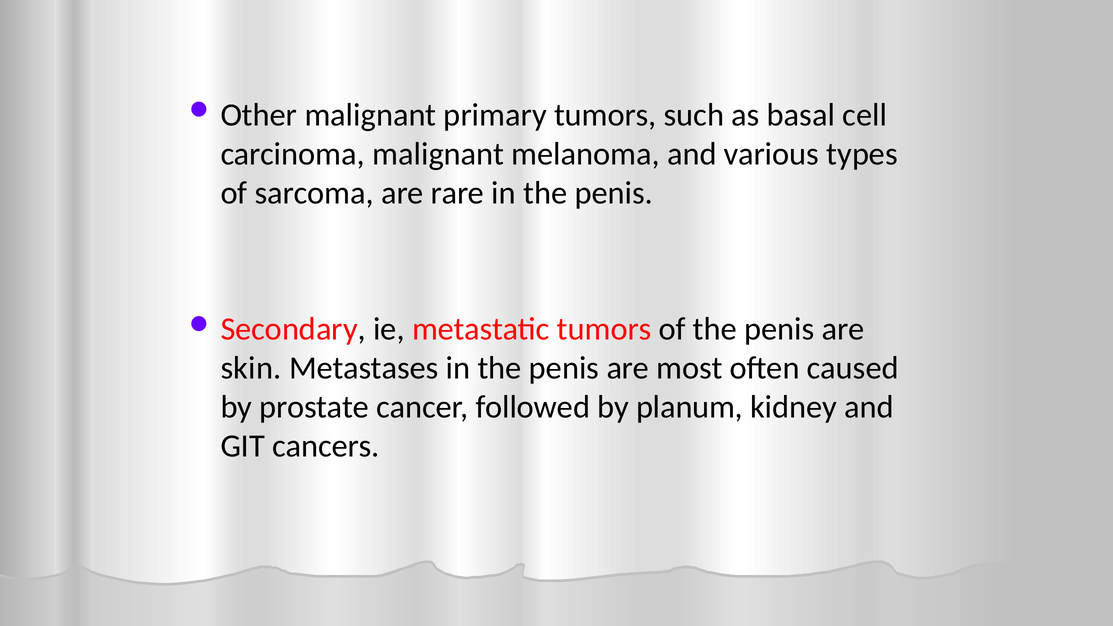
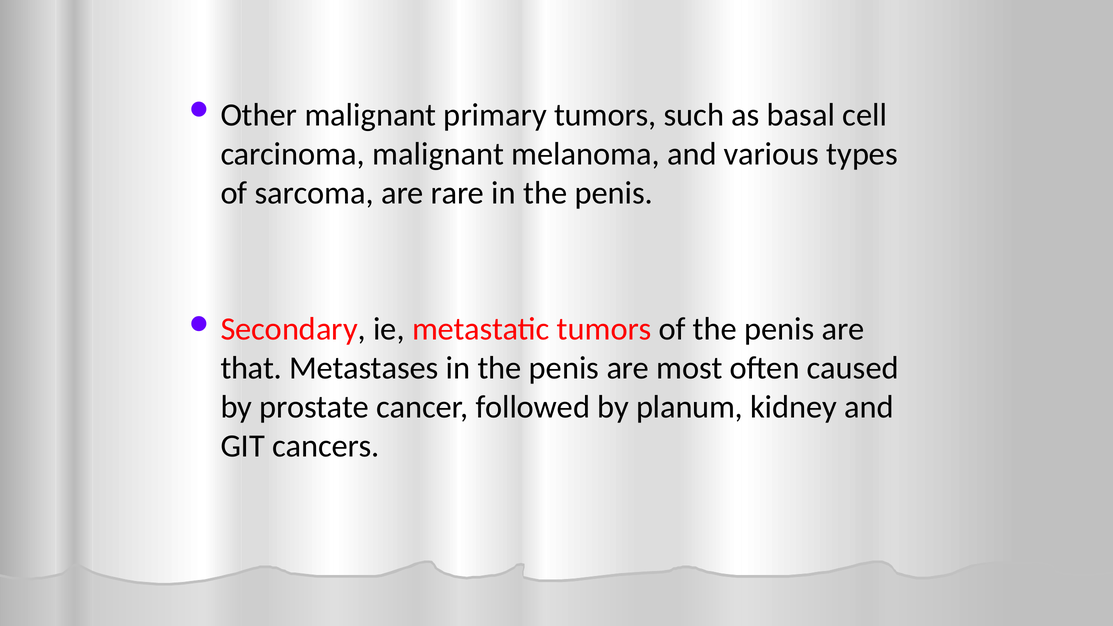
skin: skin -> that
